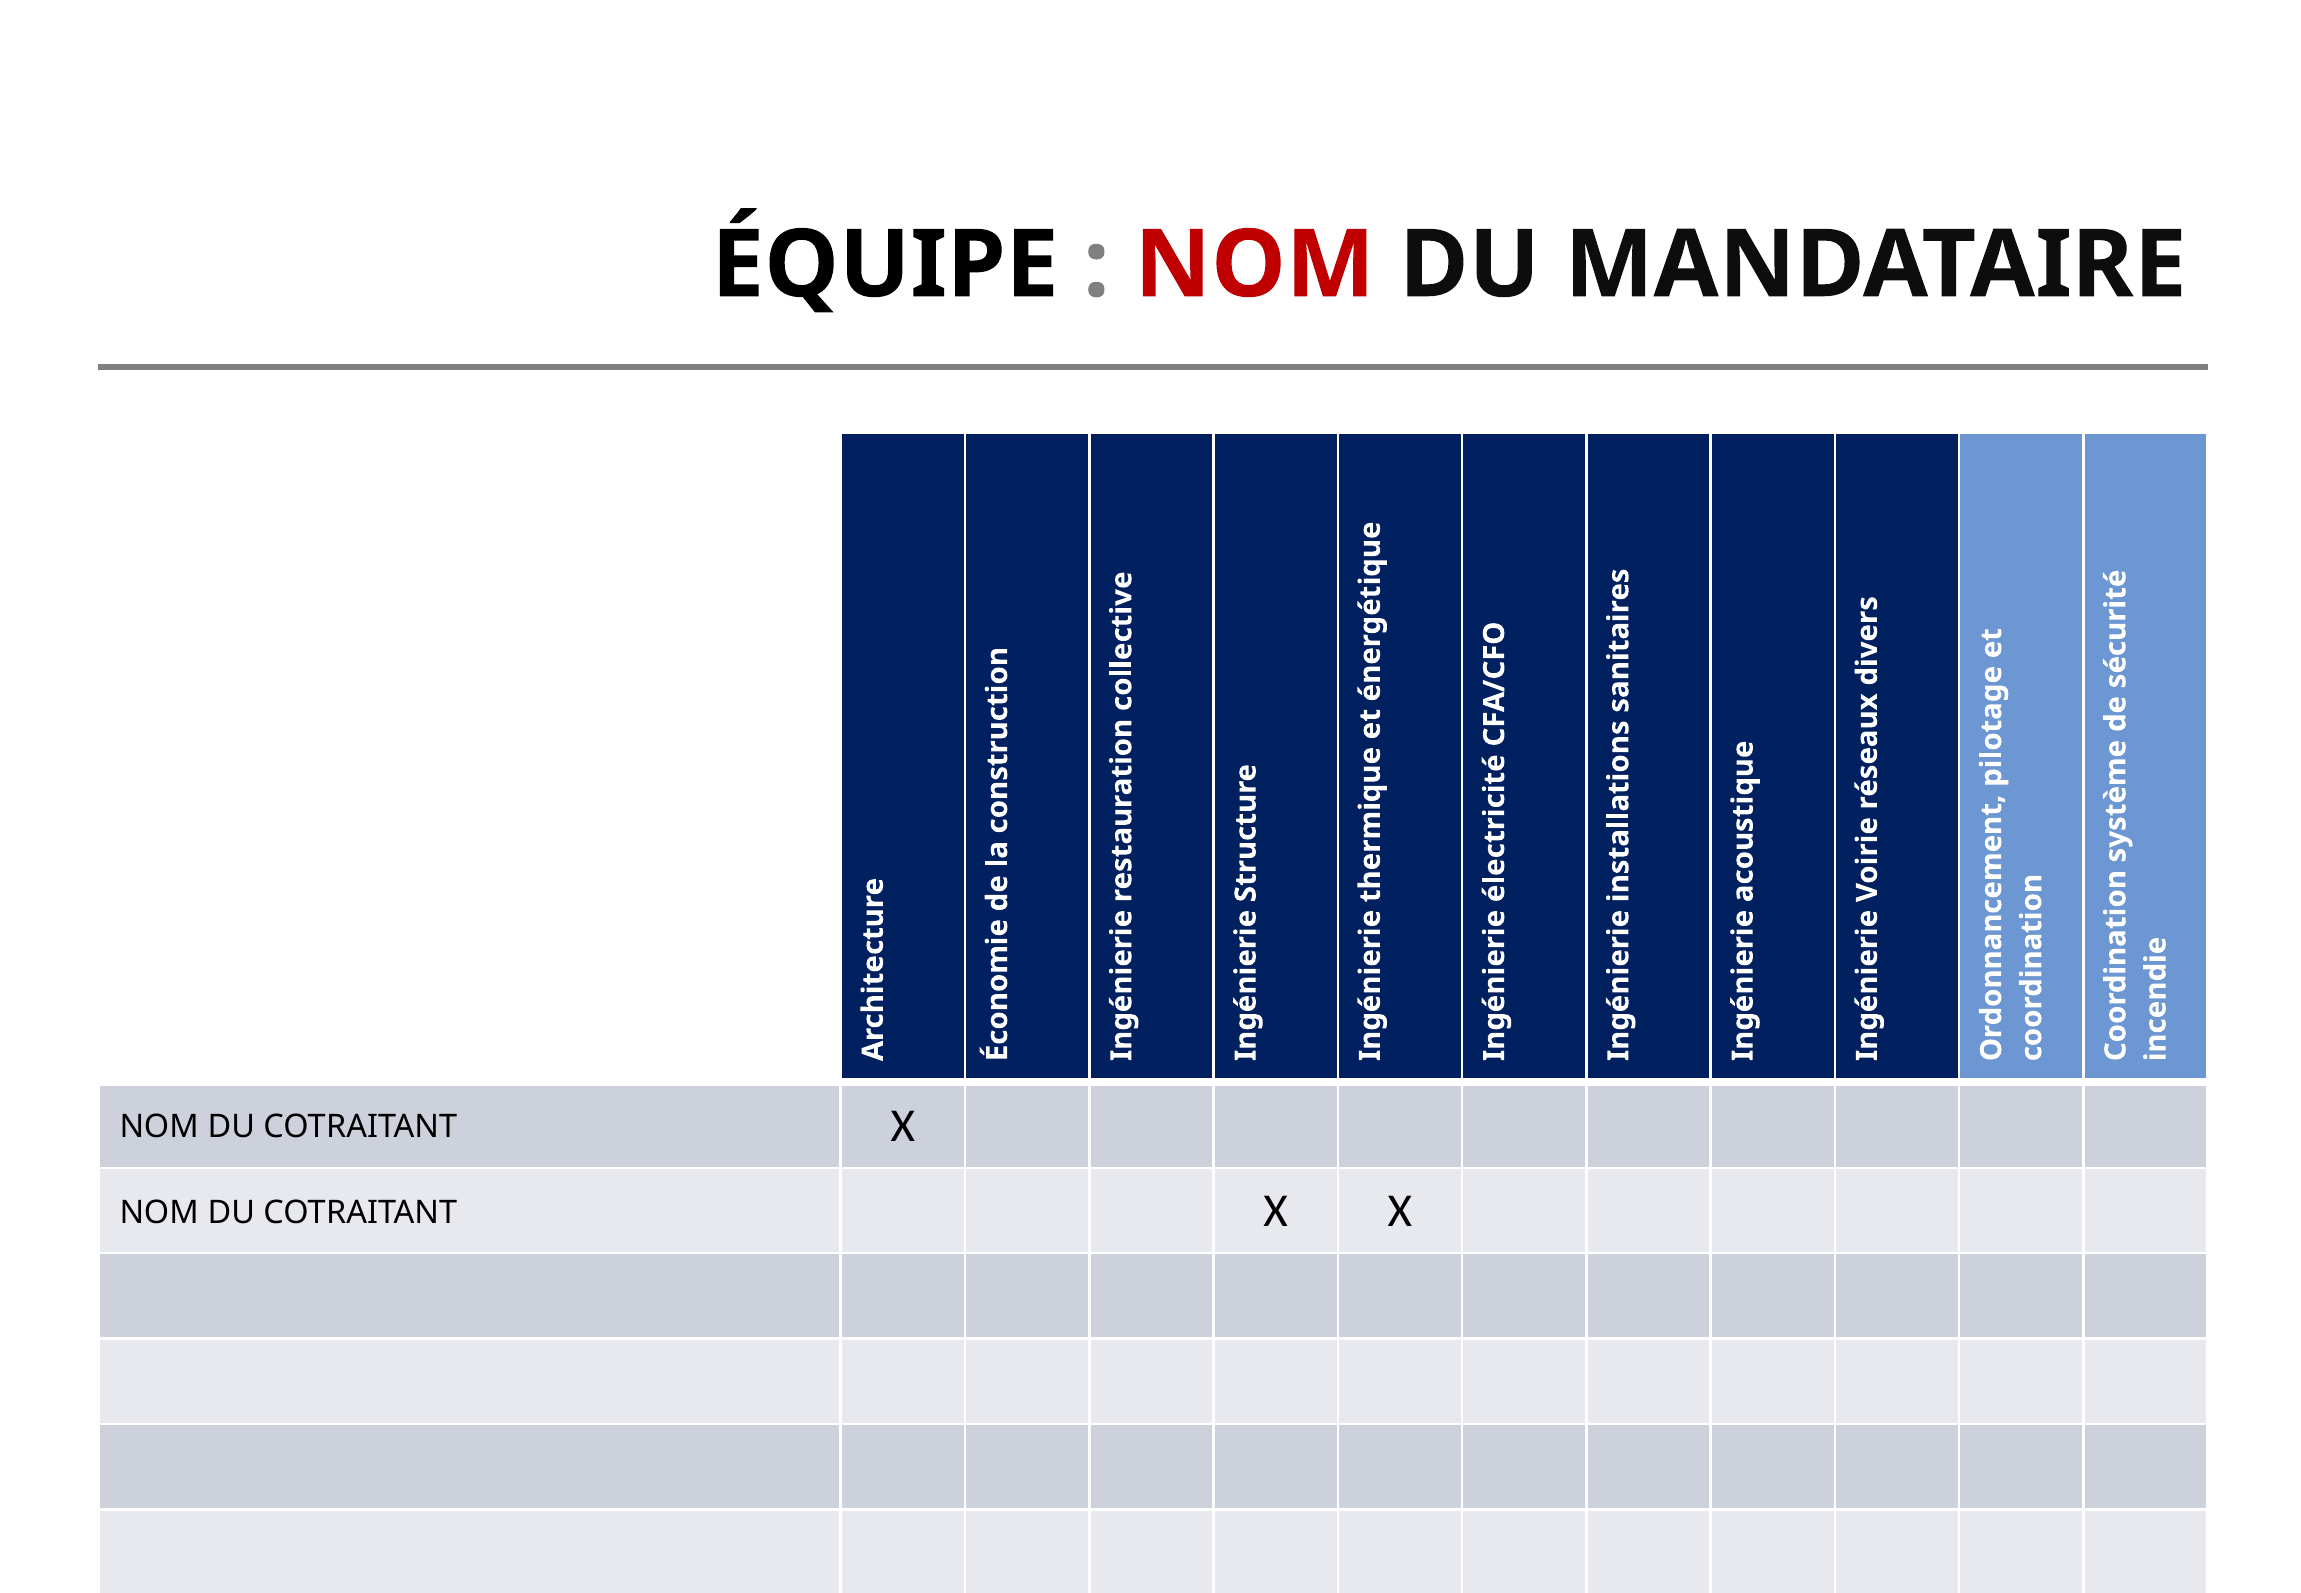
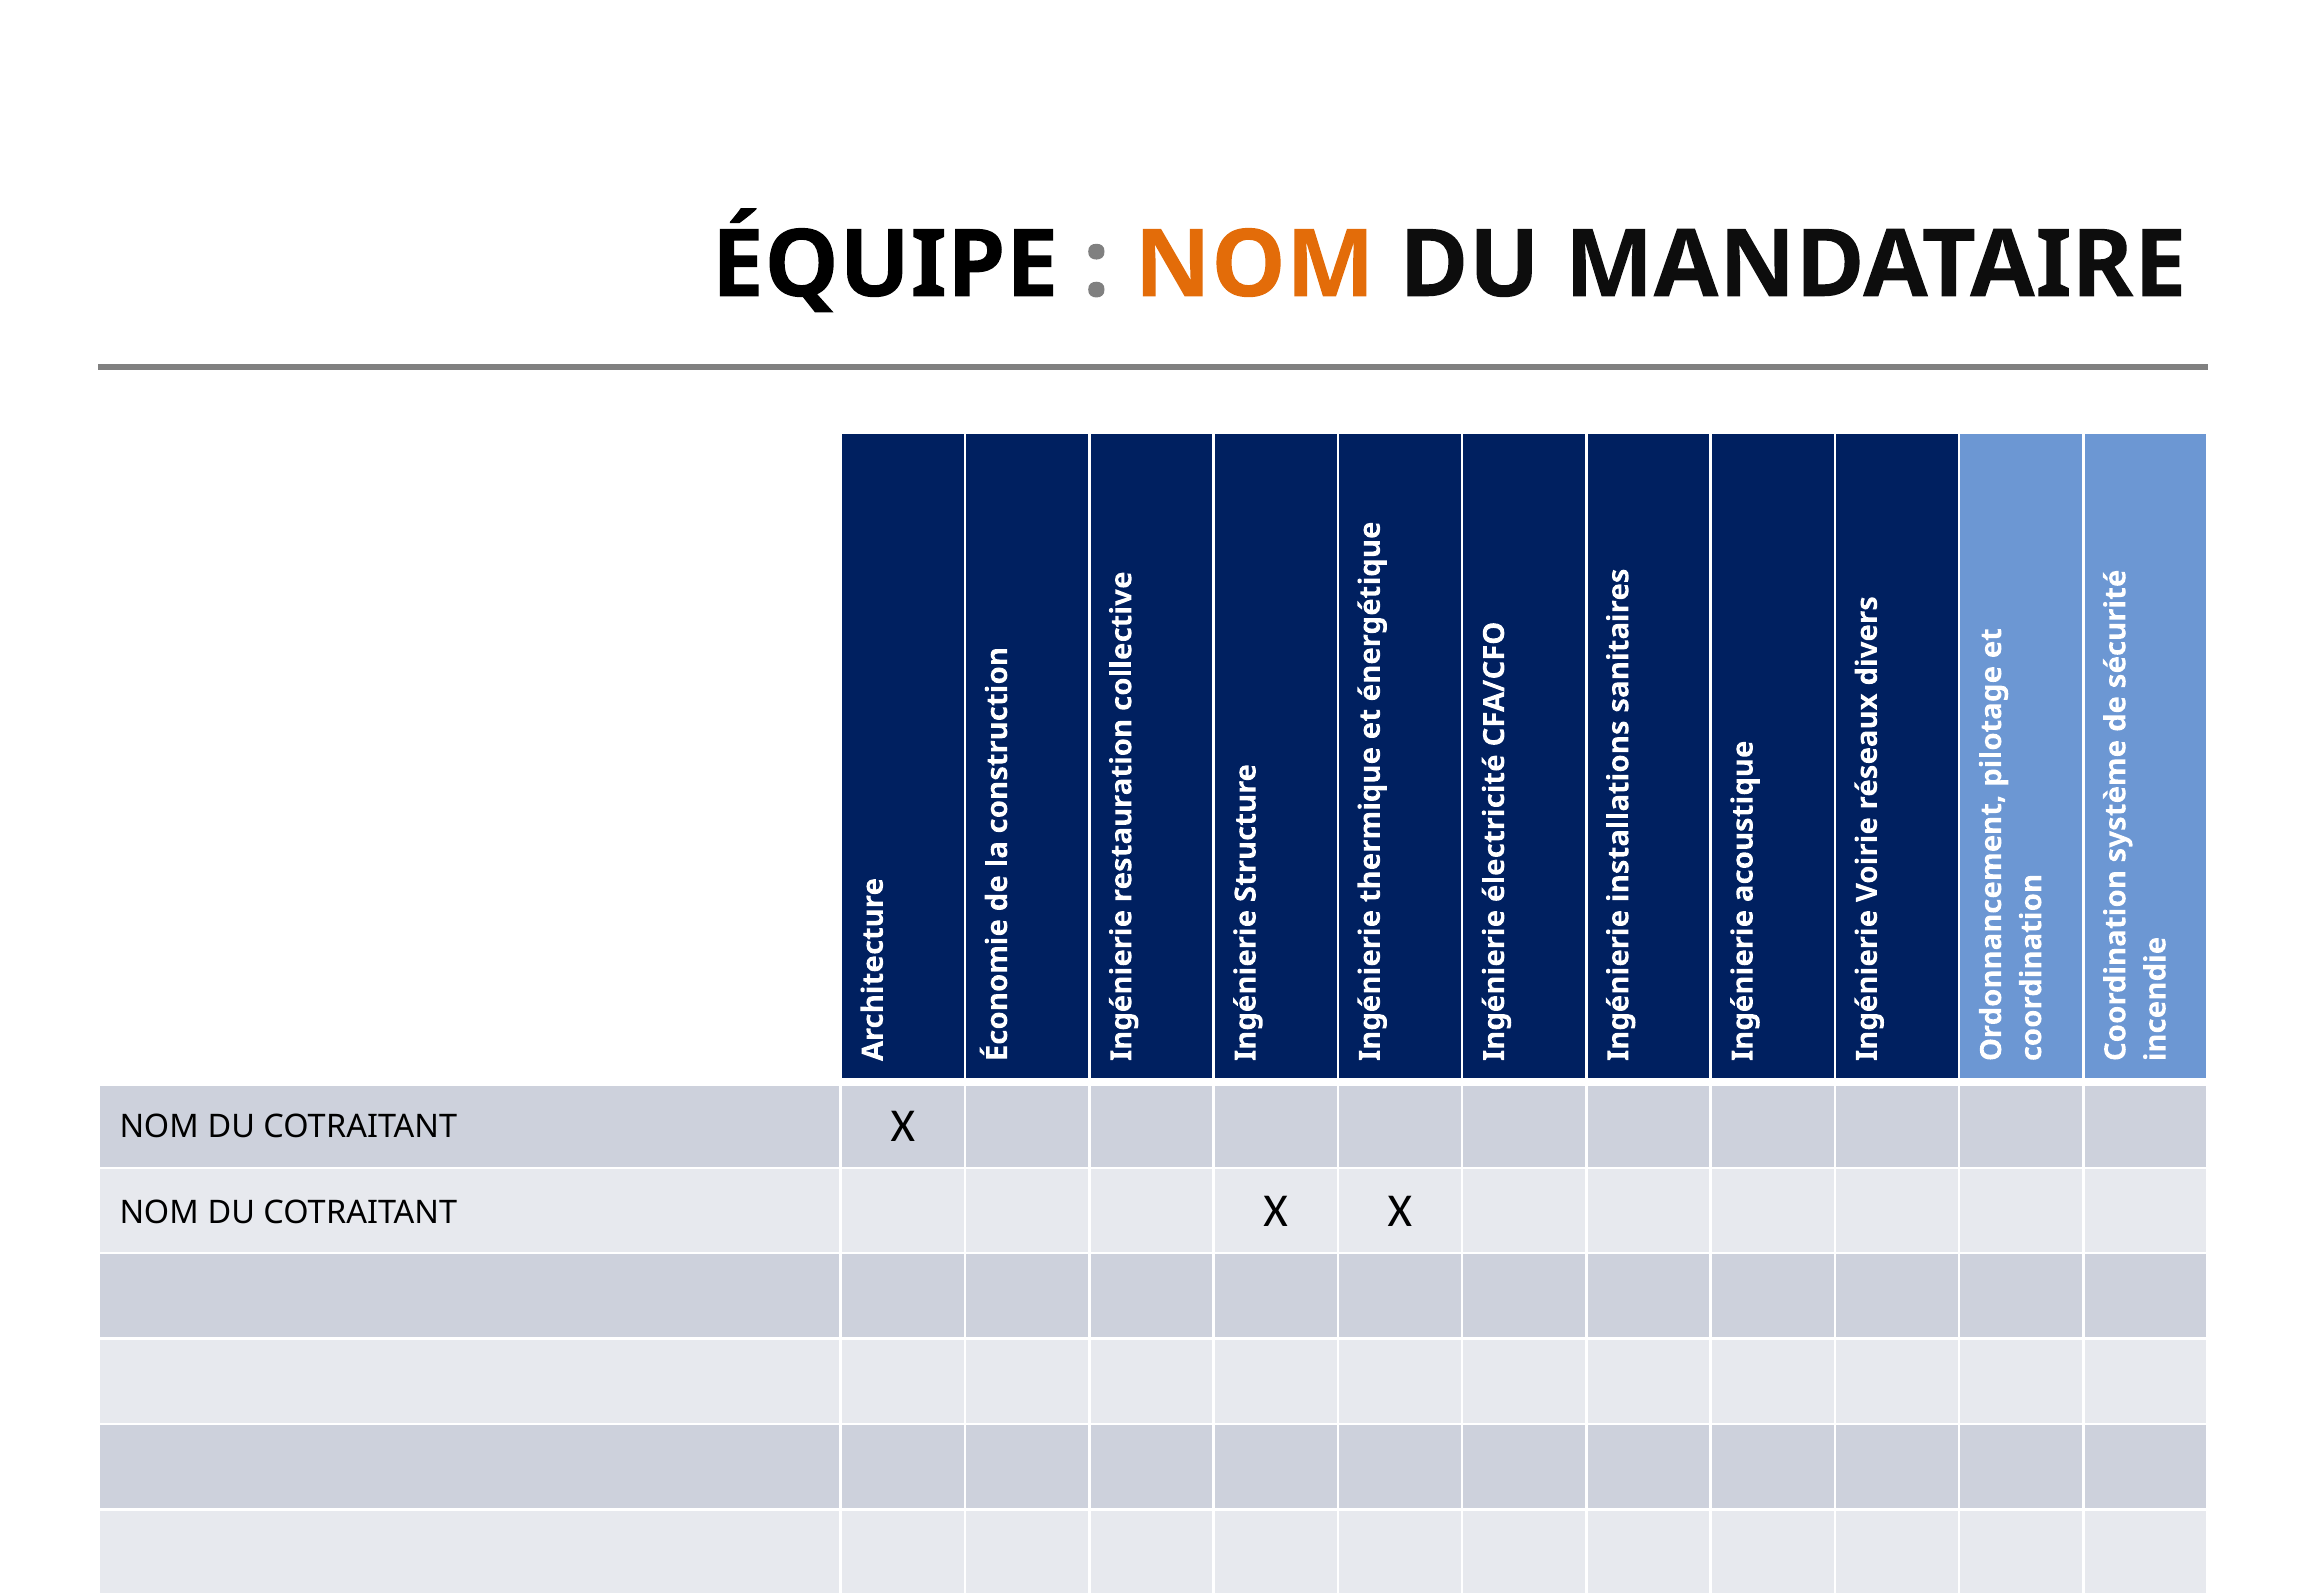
NOM at (1255, 265) colour: red -> orange
